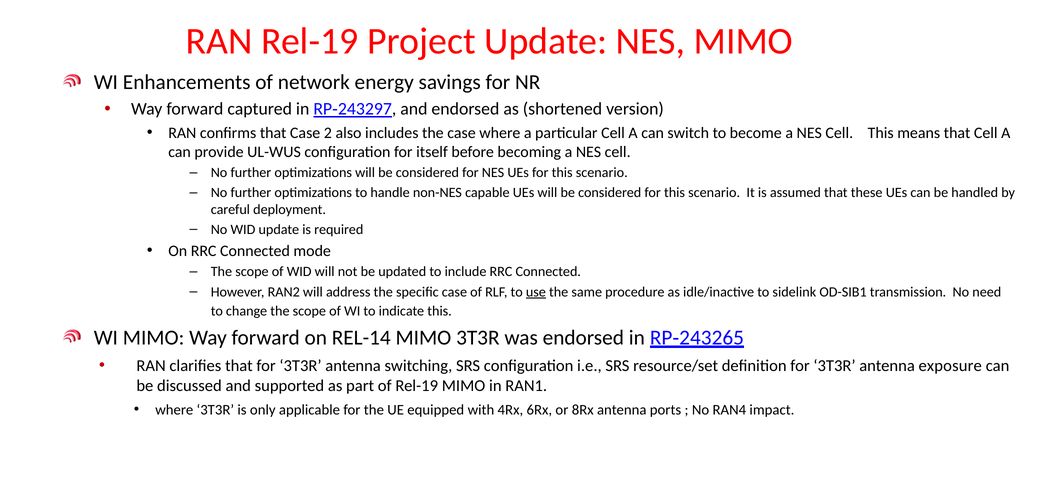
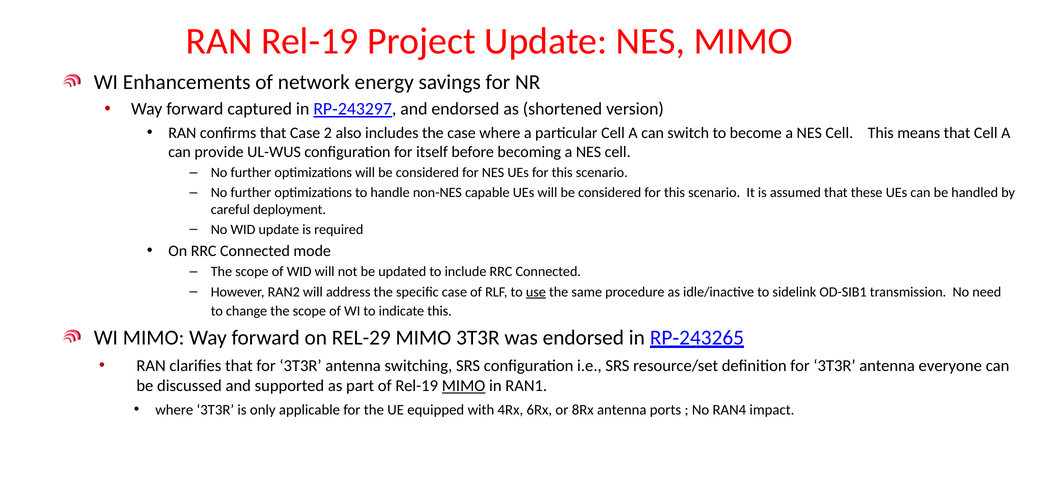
REL-14: REL-14 -> REL-29
exposure: exposure -> everyone
MIMO at (464, 386) underline: none -> present
